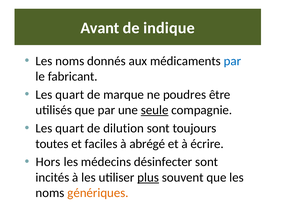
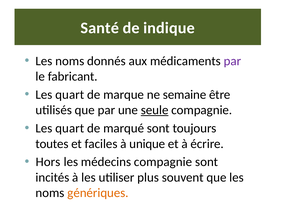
Avant: Avant -> Santé
par at (232, 61) colour: blue -> purple
poudres: poudres -> semaine
dilution: dilution -> marqué
abrégé: abrégé -> unique
médecins désinfecter: désinfecter -> compagnie
plus underline: present -> none
